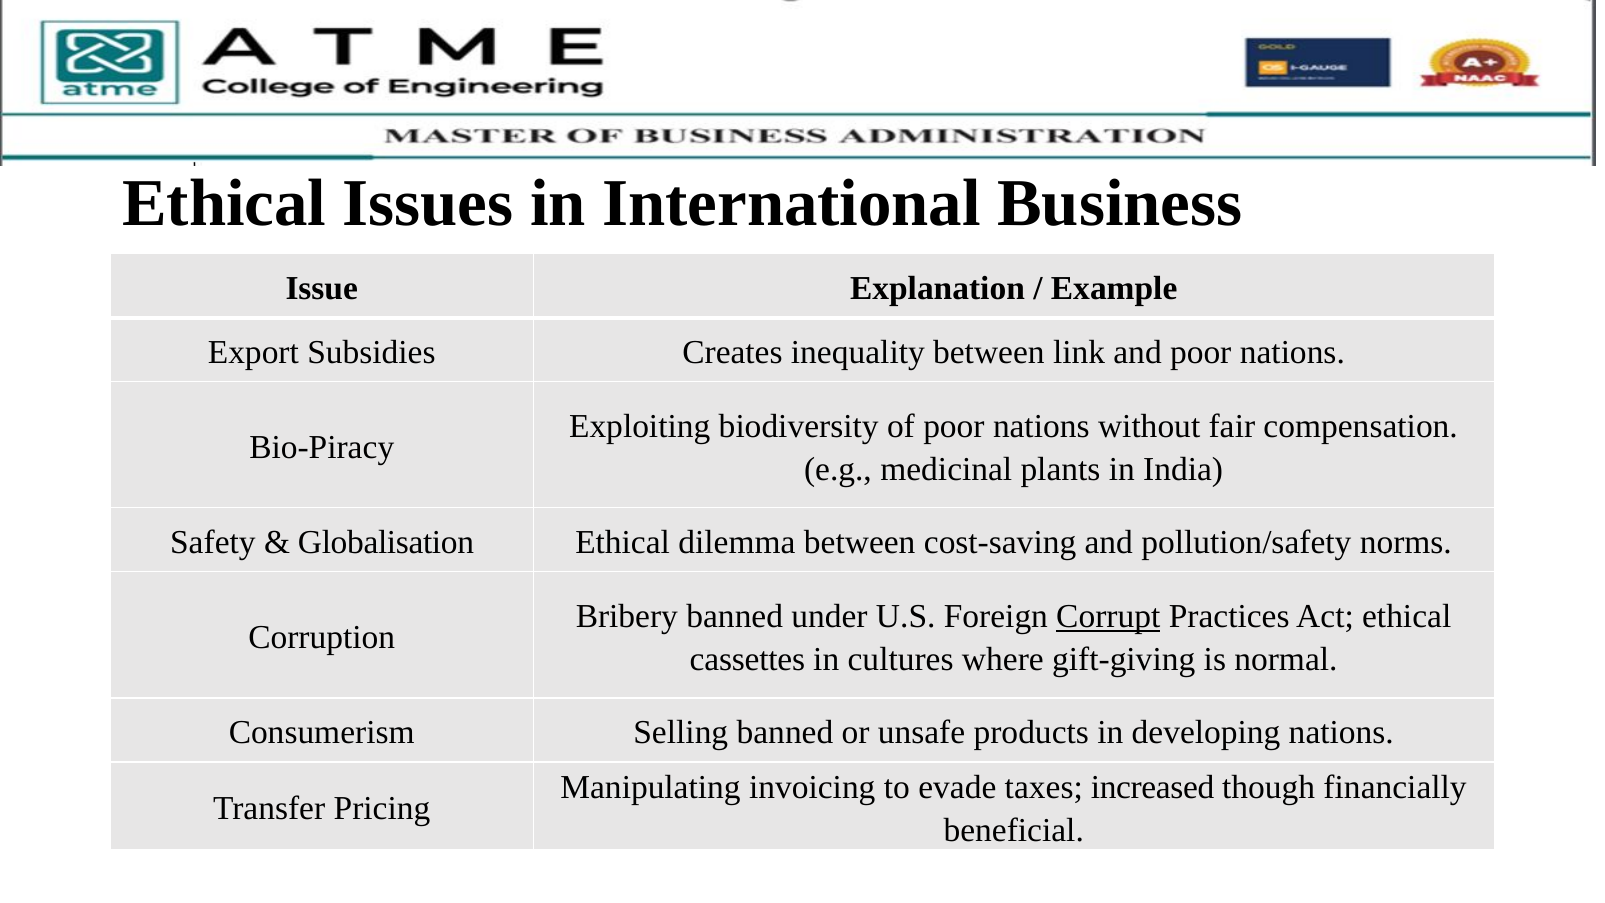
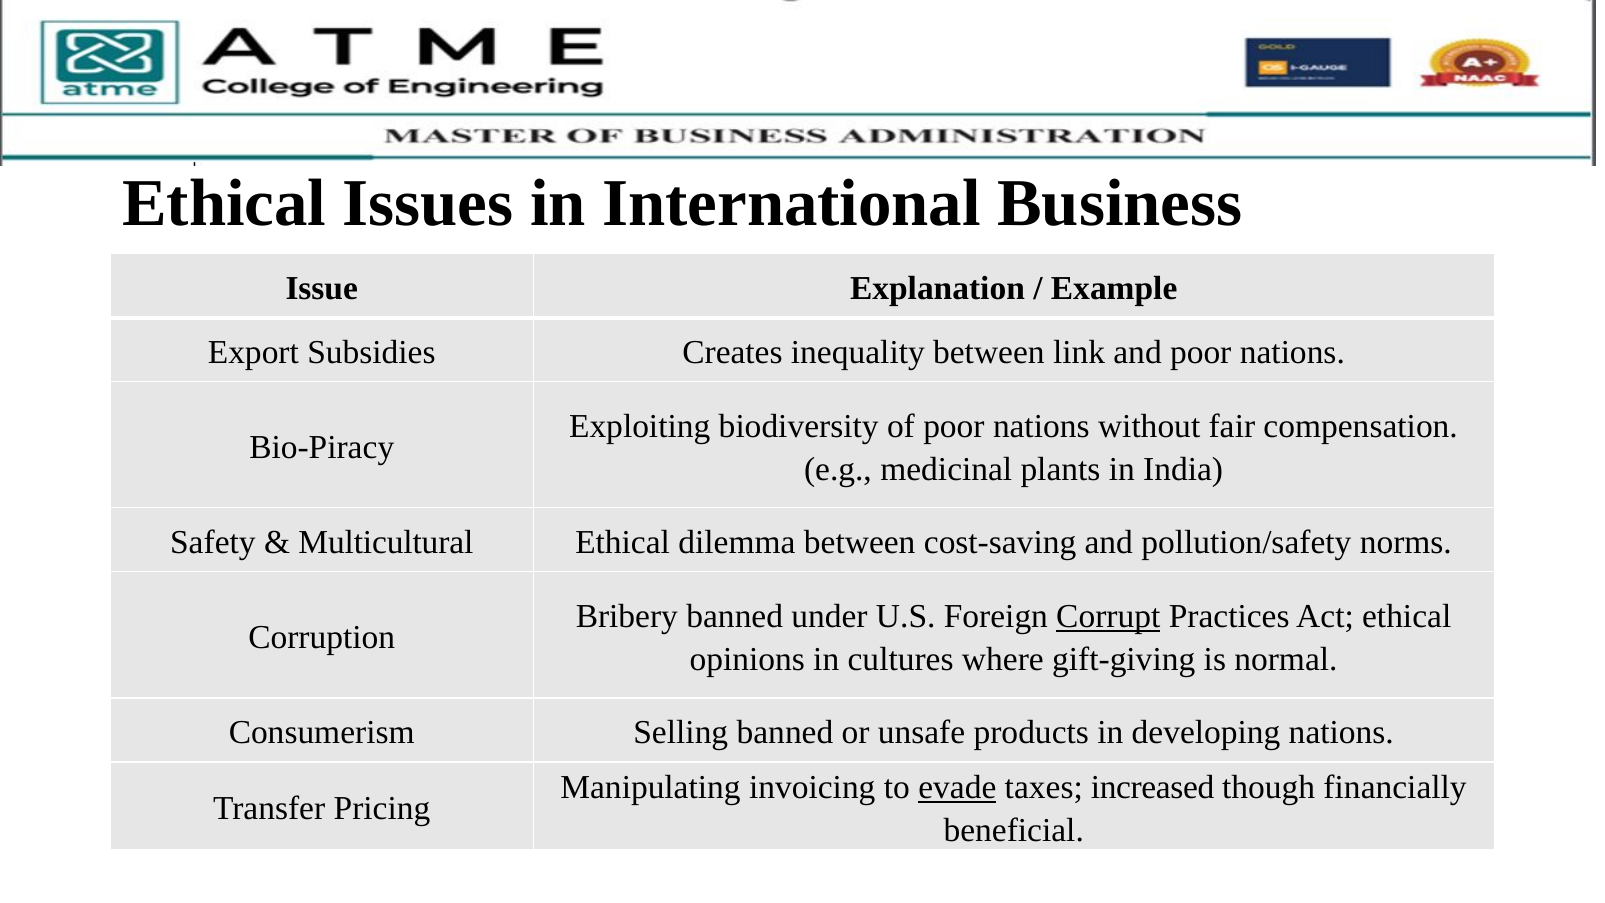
Globalisation: Globalisation -> Multicultural
cassettes: cassettes -> opinions
evade underline: none -> present
